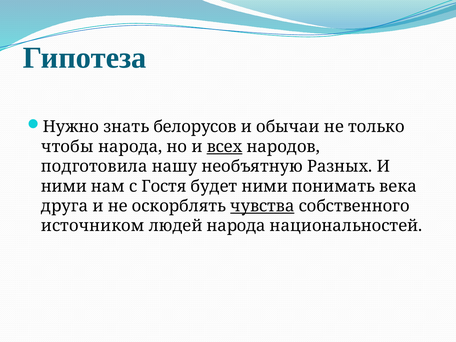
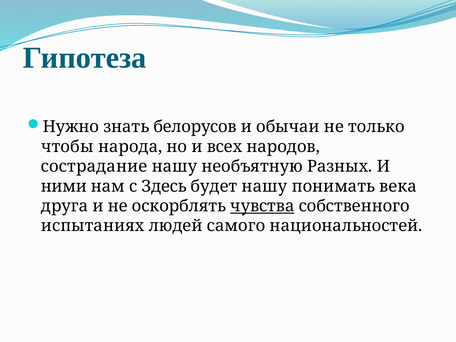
всех underline: present -> none
подготовила: подготовила -> сострадание
Гостя: Гостя -> Здесь
будет ними: ними -> нашу
источником: источником -> испытаниях
людей народа: народа -> самого
